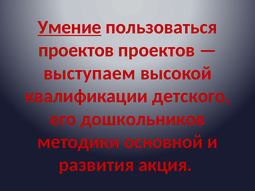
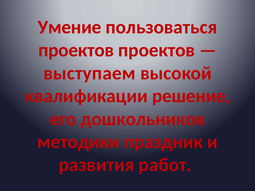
Умение underline: present -> none
детского: детского -> решение
основной: основной -> праздник
акция: акция -> работ
